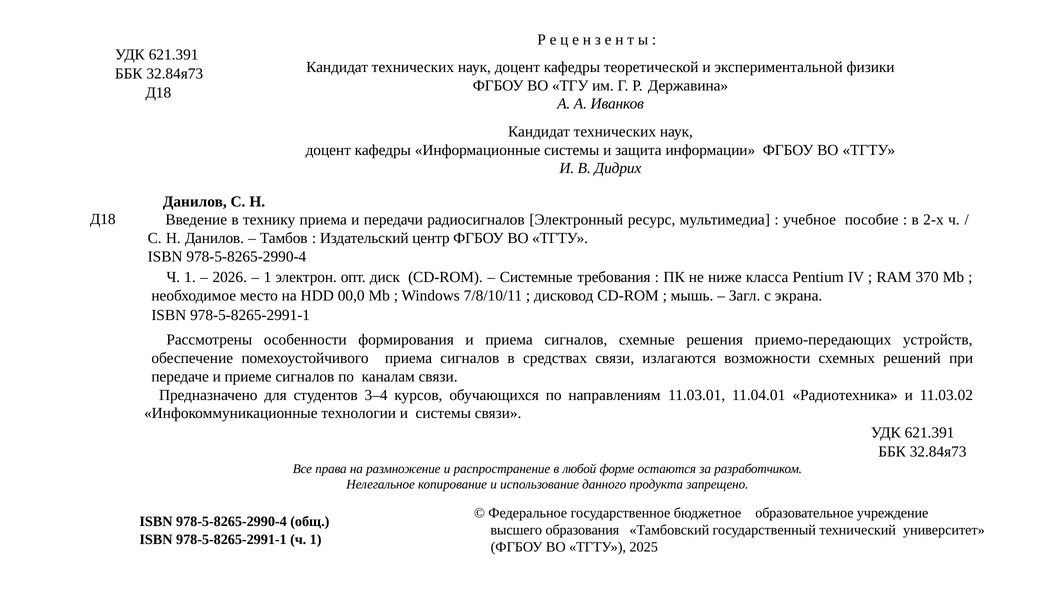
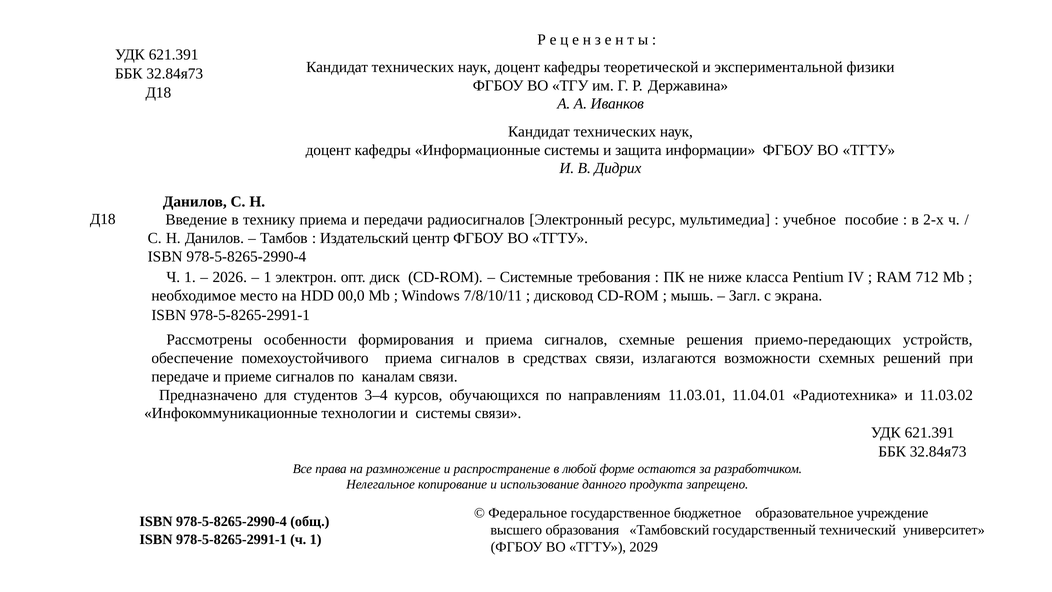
370: 370 -> 712
2025: 2025 -> 2029
